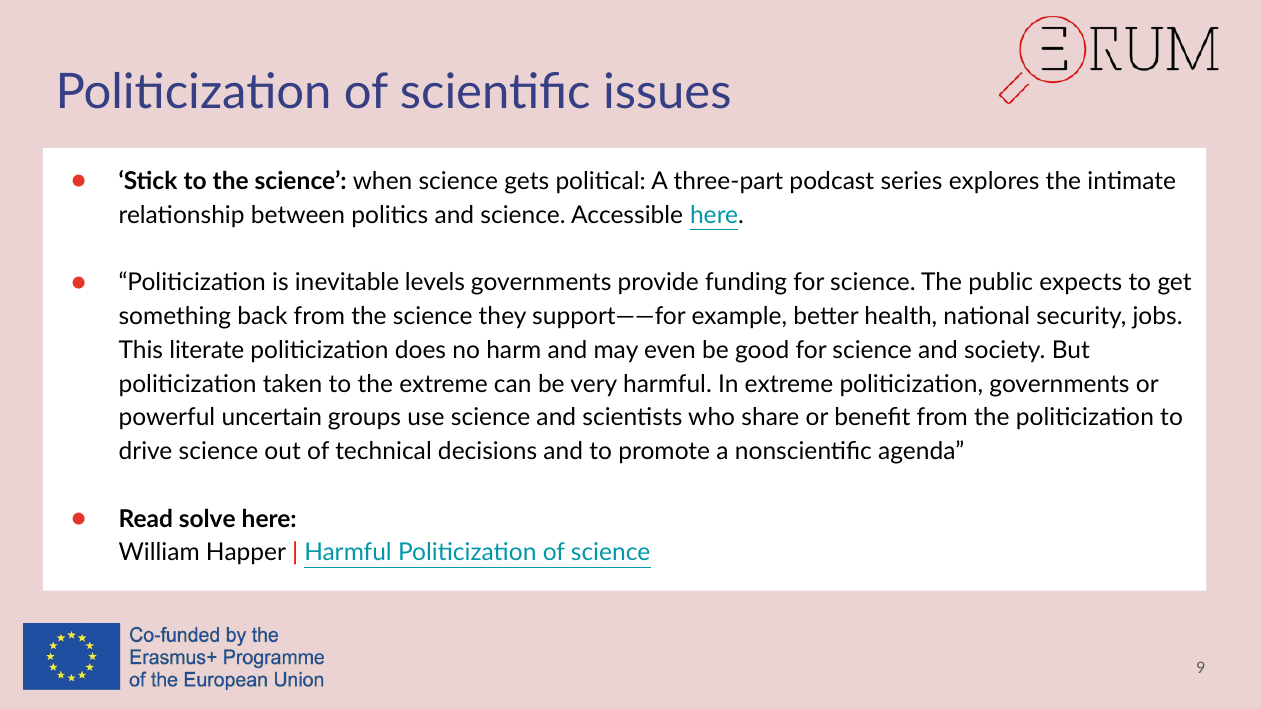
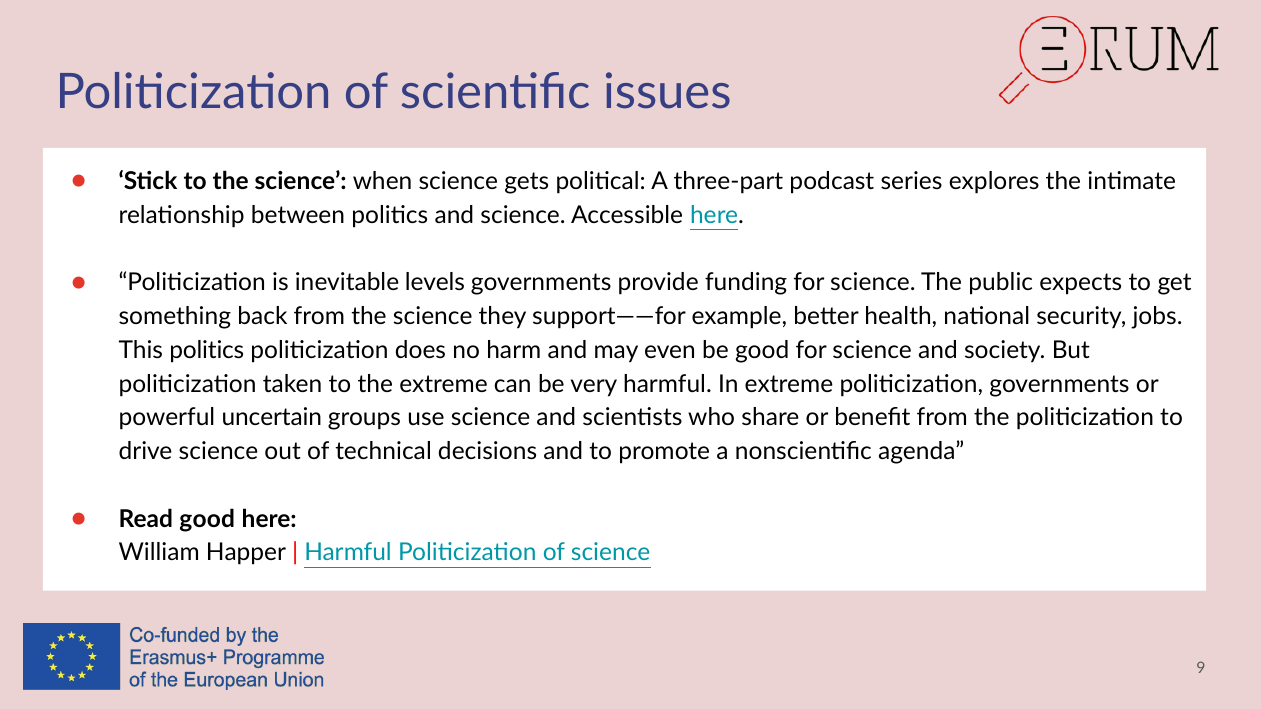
This literate: literate -> politics
Read solve: solve -> good
